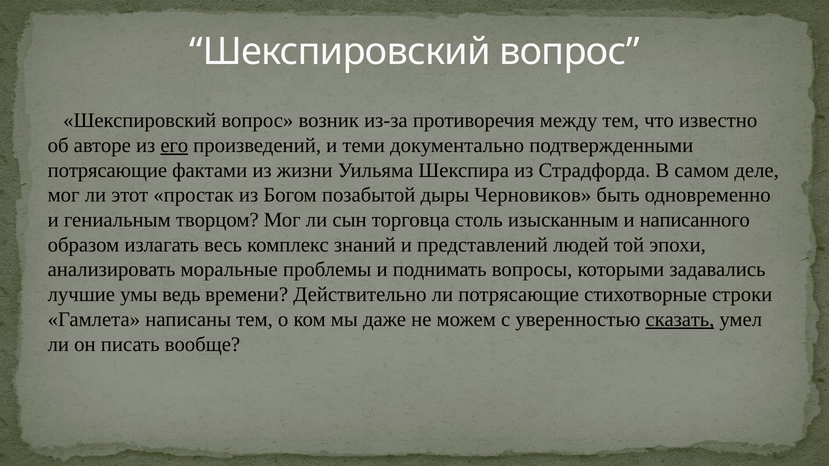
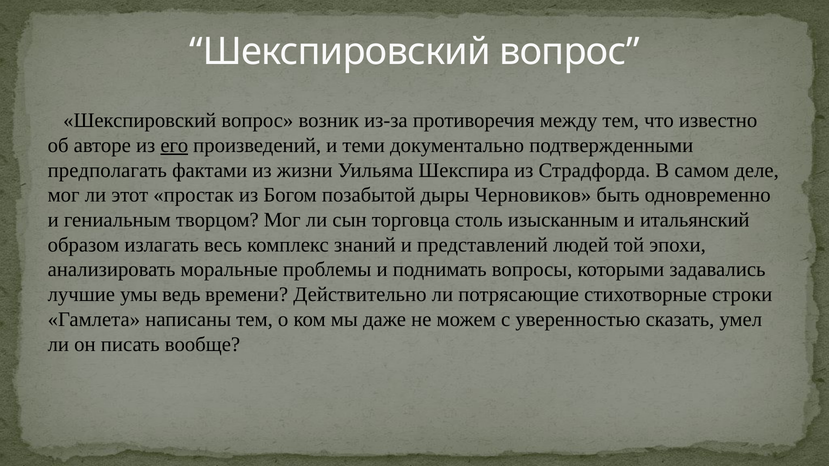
потрясающие at (107, 170): потрясающие -> предполагать
написанного: написанного -> итальянский
сказать underline: present -> none
